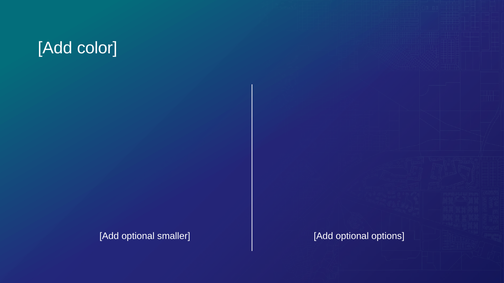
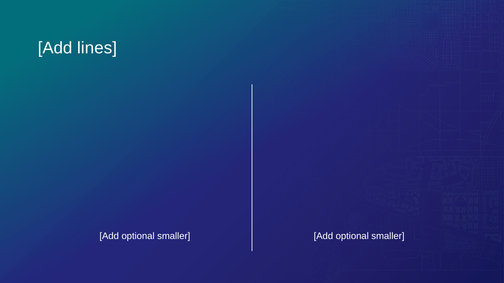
color: color -> lines
options at (388, 237): options -> smaller
